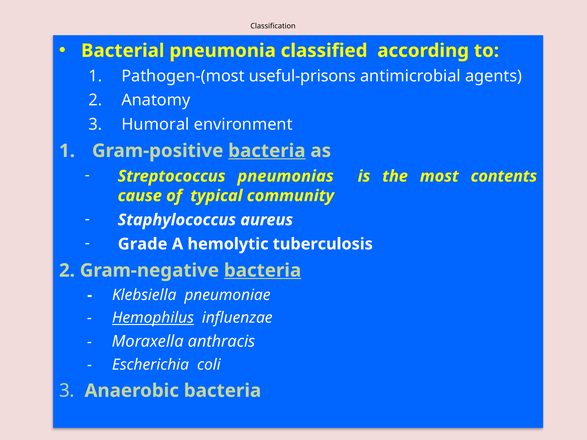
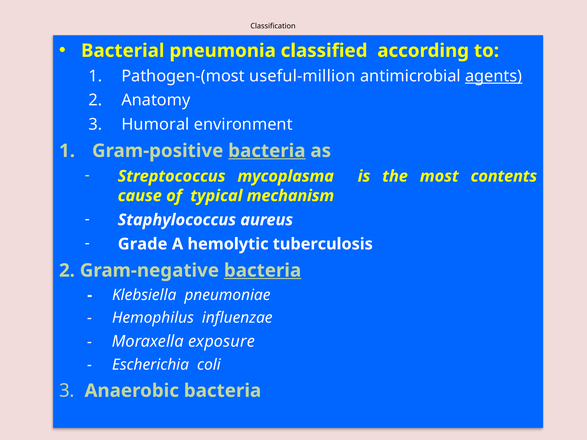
useful-prisons: useful-prisons -> useful-million
agents underline: none -> present
pneumonias: pneumonias -> mycoplasma
community: community -> mechanism
Hemophilus underline: present -> none
anthracis: anthracis -> exposure
